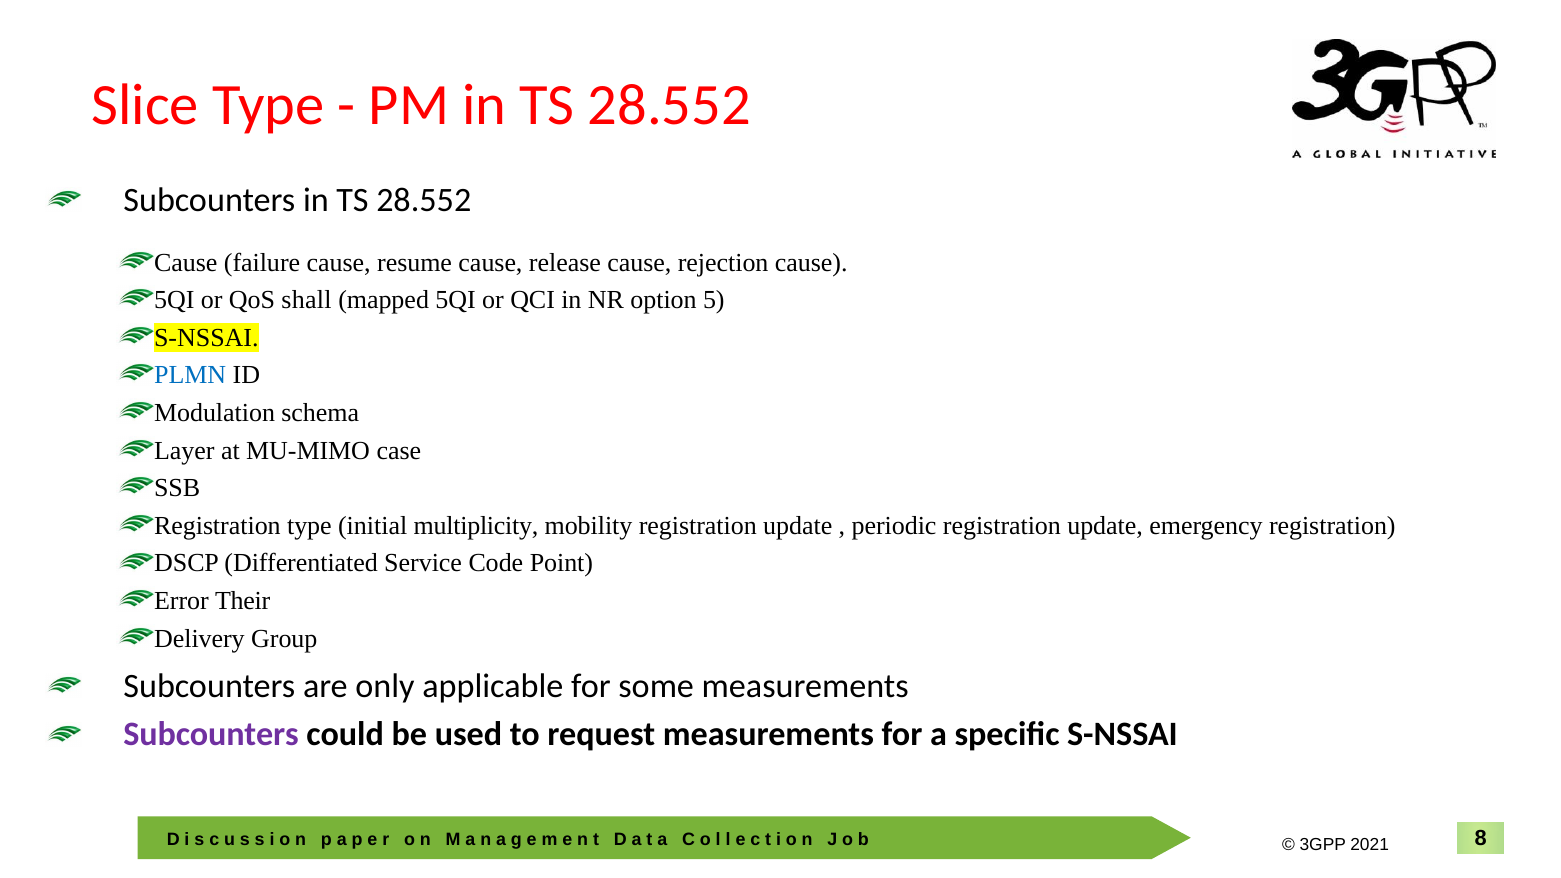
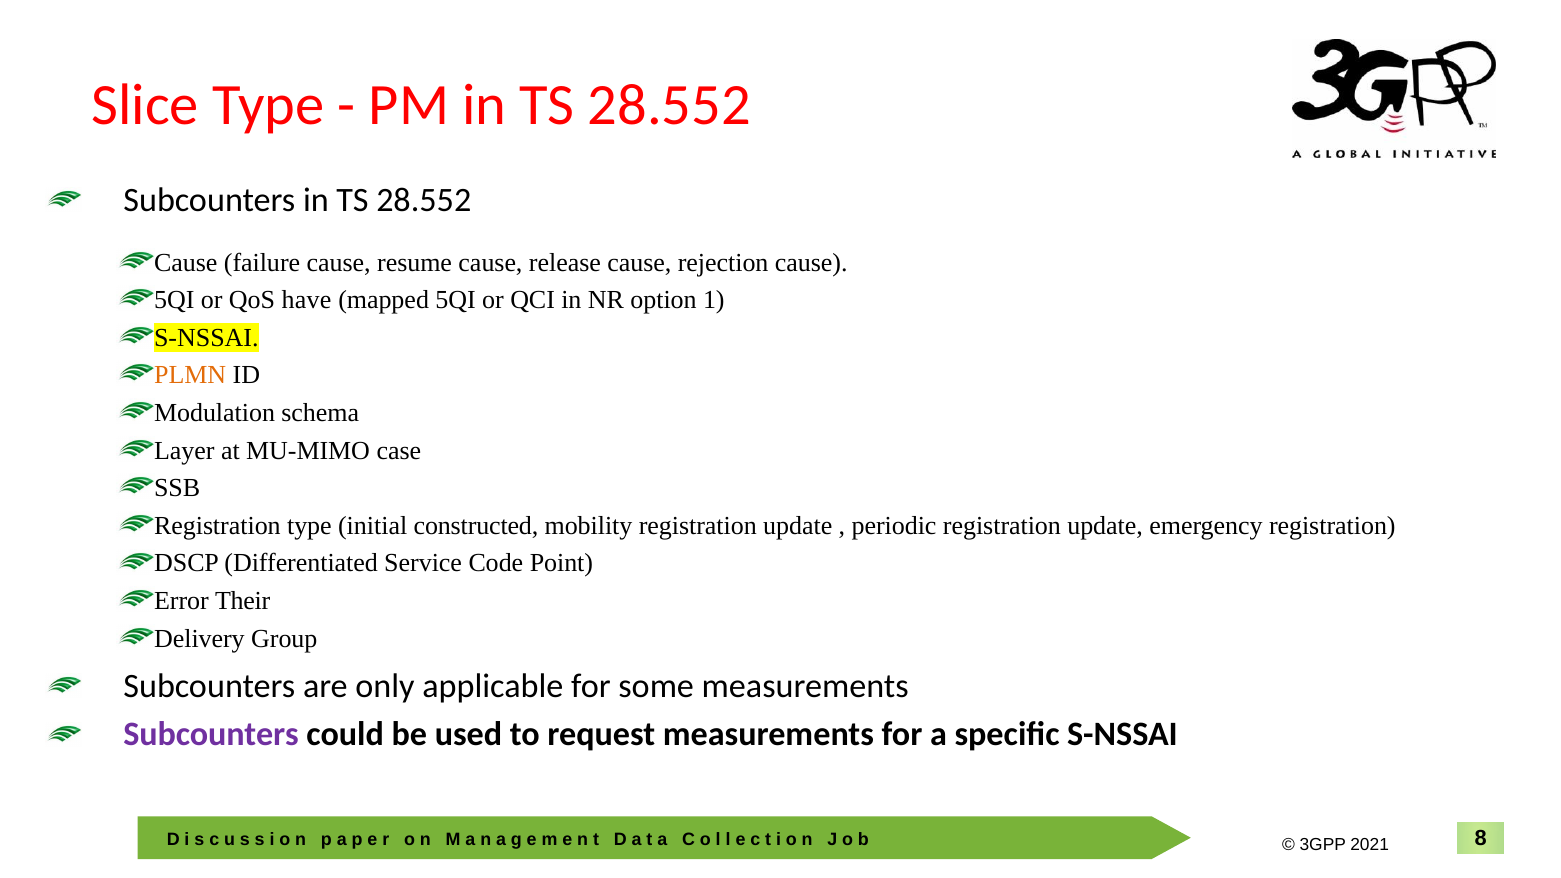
shall: shall -> have
5: 5 -> 1
PLMN colour: blue -> orange
multiplicity: multiplicity -> constructed
